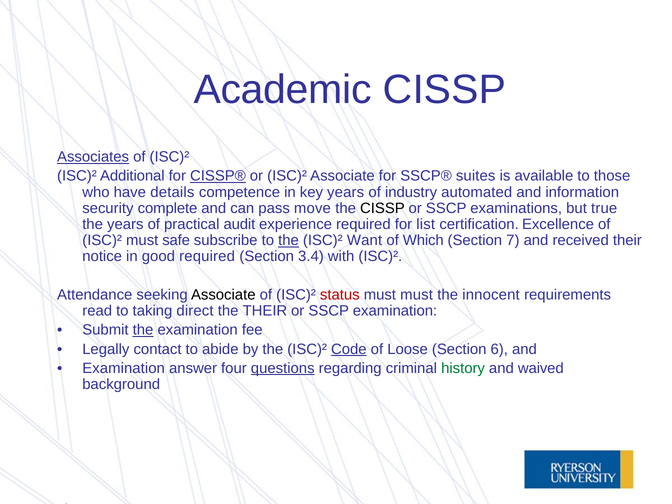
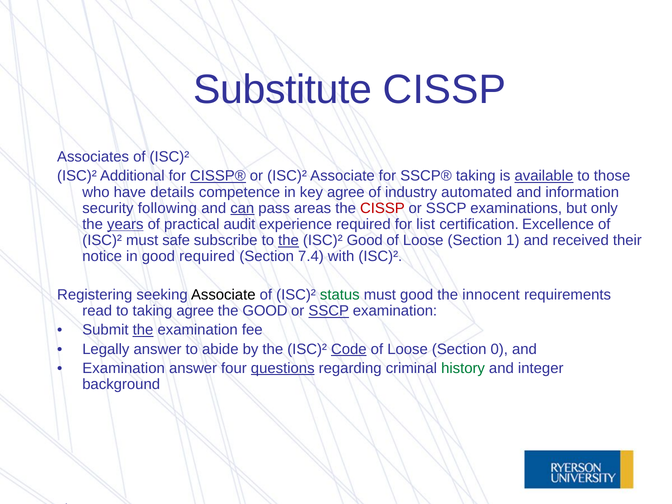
Academic: Academic -> Substitute
Associates underline: present -> none
SSCP® suites: suites -> taking
available underline: none -> present
key years: years -> agree
complete: complete -> following
can underline: none -> present
move: move -> areas
CISSP at (382, 208) colour: black -> red
true: true -> only
years at (125, 224) underline: none -> present
ISC)² Want: Want -> Good
Which at (423, 240): Which -> Loose
7: 7 -> 1
3.4: 3.4 -> 7.4
Attendance: Attendance -> Registering
status colour: red -> green
must must: must -> good
taking direct: direct -> agree
the THEIR: THEIR -> GOOD
SSCP at (329, 311) underline: none -> present
Legally contact: contact -> answer
6: 6 -> 0
waived: waived -> integer
